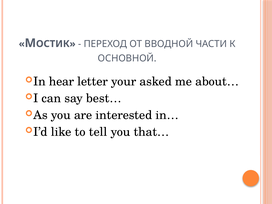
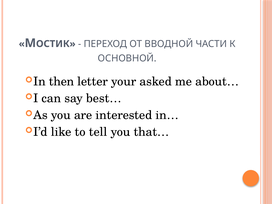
hear: hear -> then
